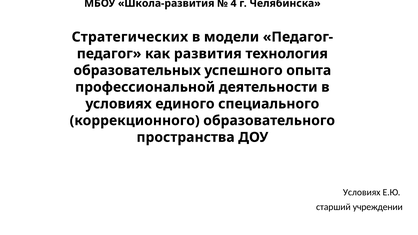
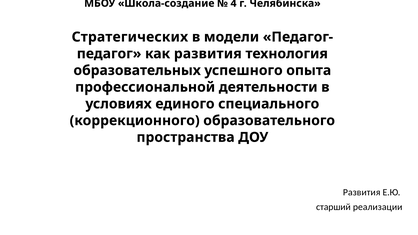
Школа-развития: Школа-развития -> Школа-создание
Условиях at (362, 192): Условиях -> Развития
учреждении: учреждении -> реализации
